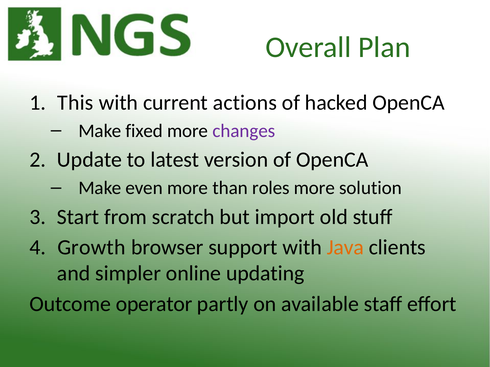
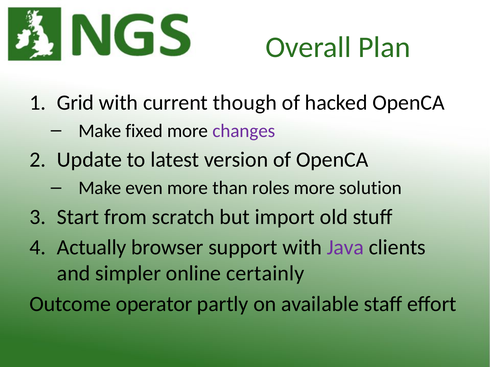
This: This -> Grid
actions: actions -> though
Growth: Growth -> Actually
Java colour: orange -> purple
updating: updating -> certainly
